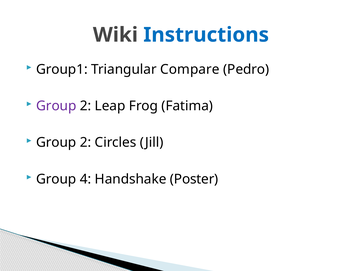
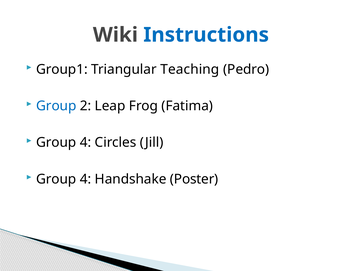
Compare: Compare -> Teaching
Group at (56, 106) colour: purple -> blue
2 at (86, 143): 2 -> 4
